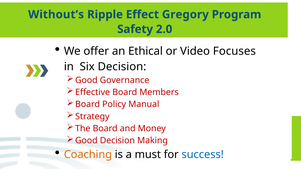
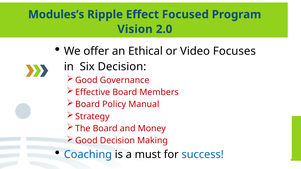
Without’s: Without’s -> Modules’s
Gregory: Gregory -> Focused
Safety: Safety -> Vision
Coaching colour: orange -> blue
